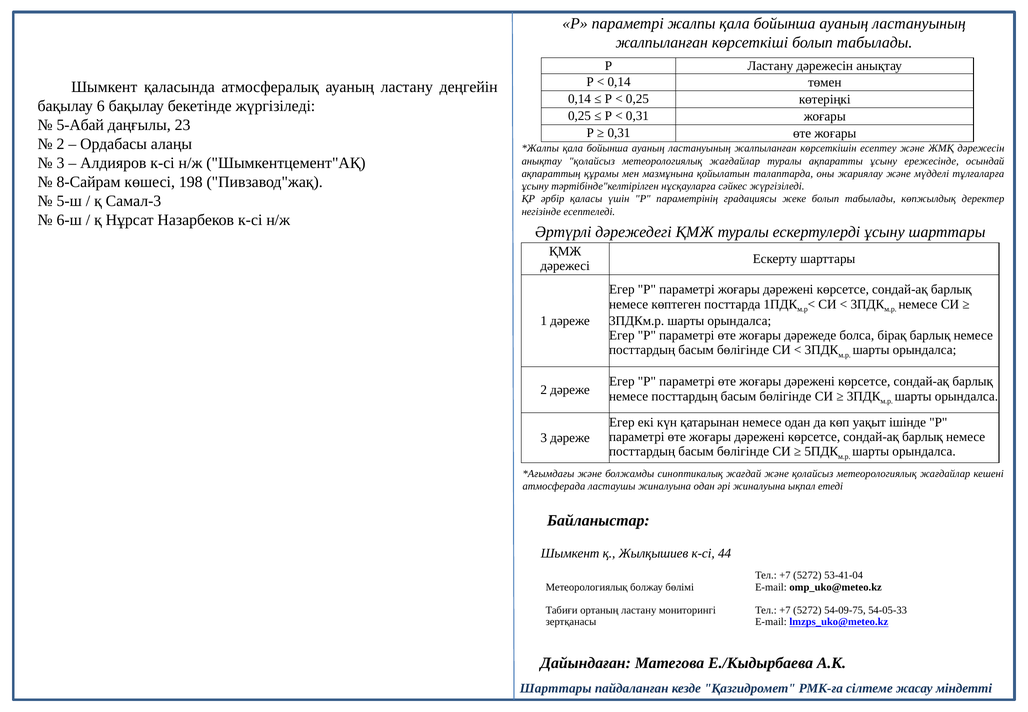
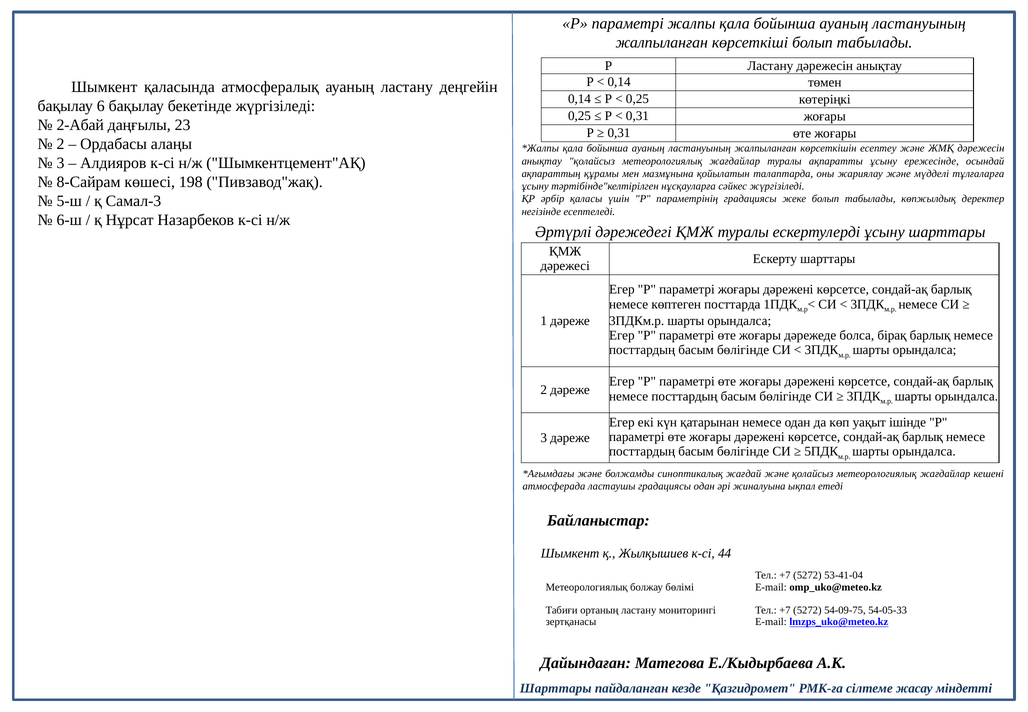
5-Абай: 5-Абай -> 2-Абай
ластаушы жиналуына: жиналуына -> градациясы
